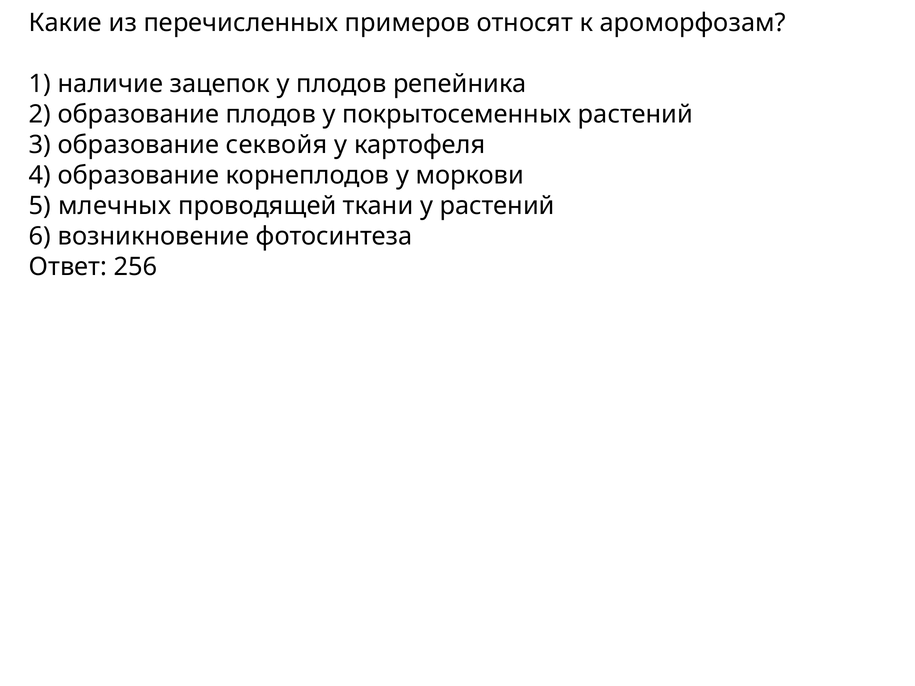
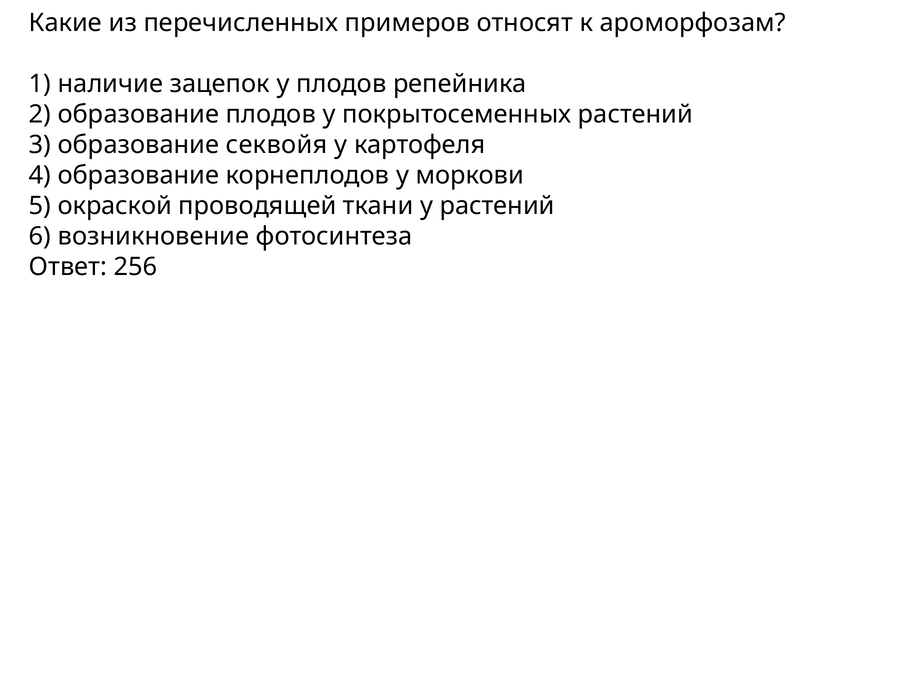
млечных: млечных -> окраской
